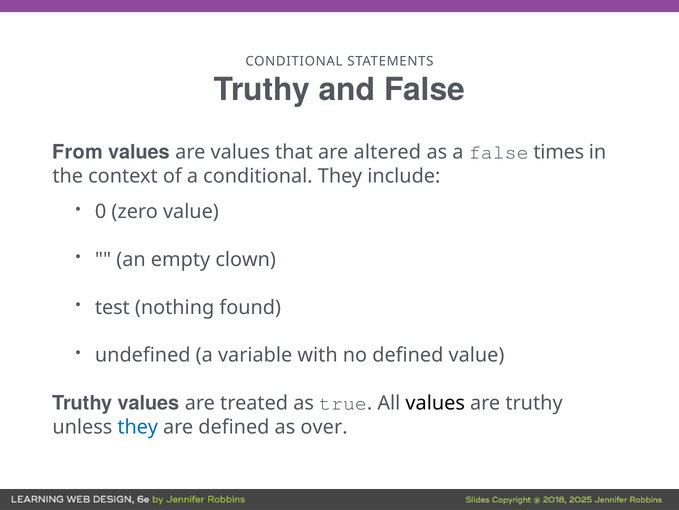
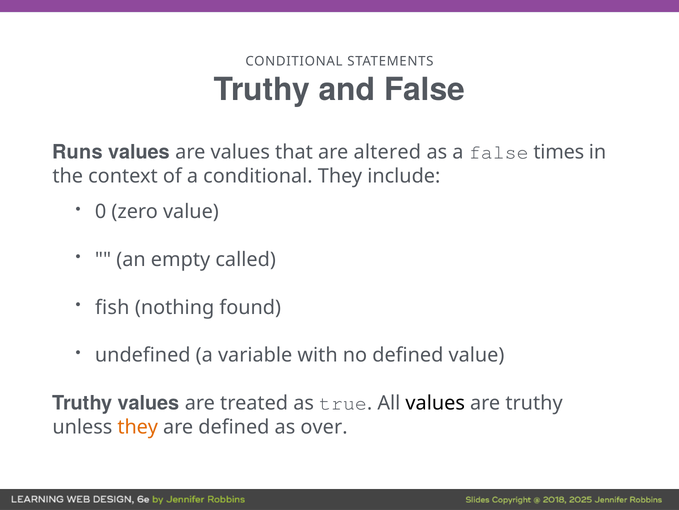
From: From -> Runs
clown: clown -> called
test: test -> fish
they at (138, 426) colour: blue -> orange
